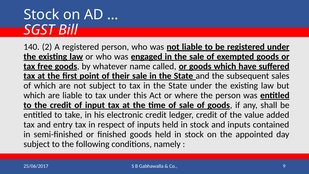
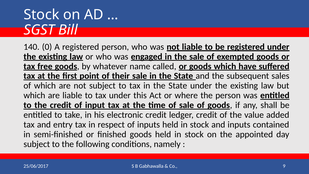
2: 2 -> 0
